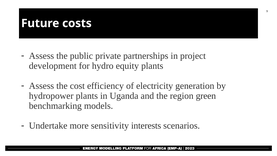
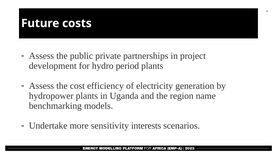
equity: equity -> period
green: green -> name
